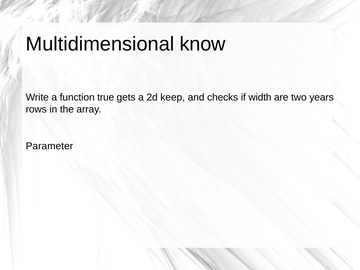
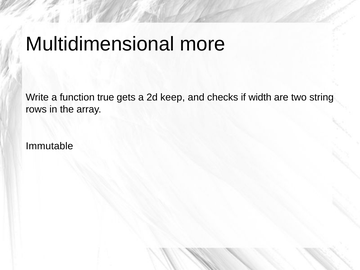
know: know -> more
years: years -> string
Parameter: Parameter -> Immutable
